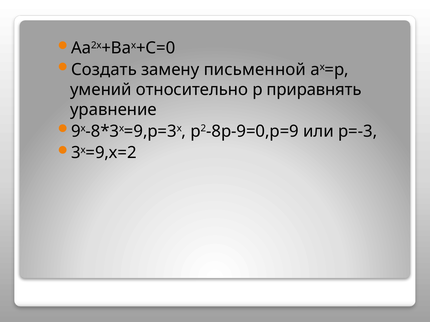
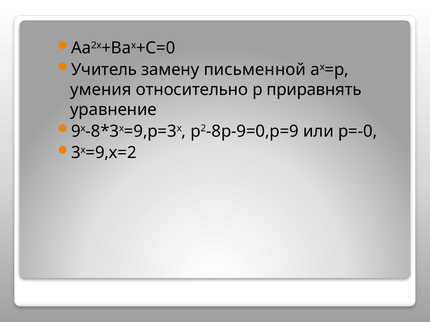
Создать: Создать -> Учитель
умений: умений -> умения
р=-3: р=-3 -> р=-0
